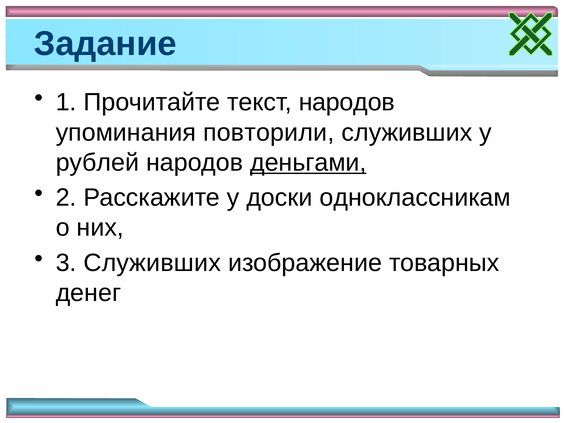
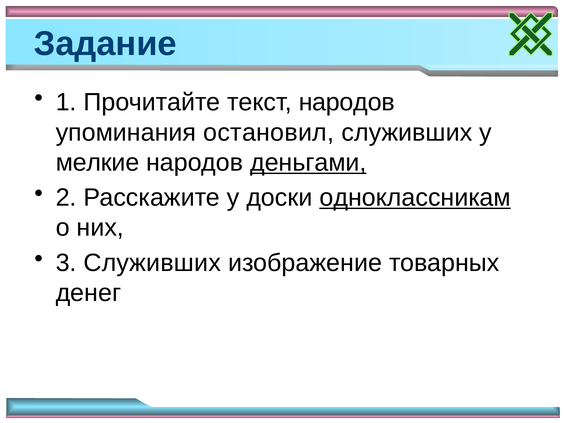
повторили: повторили -> остановил
рублей: рублей -> мелкие
одноклассникам underline: none -> present
